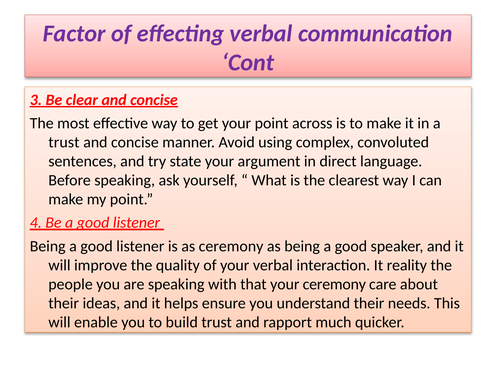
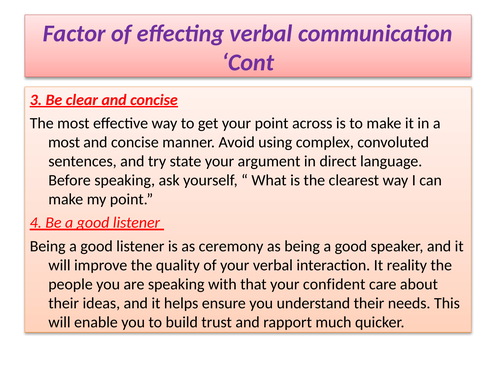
trust at (64, 142): trust -> most
your ceremony: ceremony -> confident
